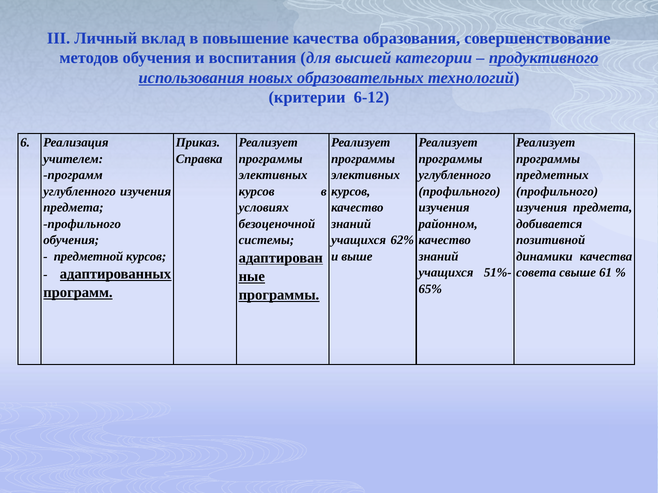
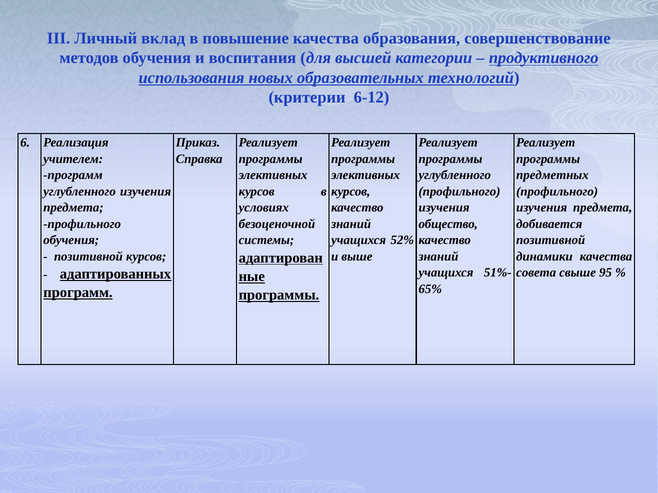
районном: районном -> общество
62%: 62% -> 52%
предметной at (88, 257): предметной -> позитивной
61: 61 -> 95
